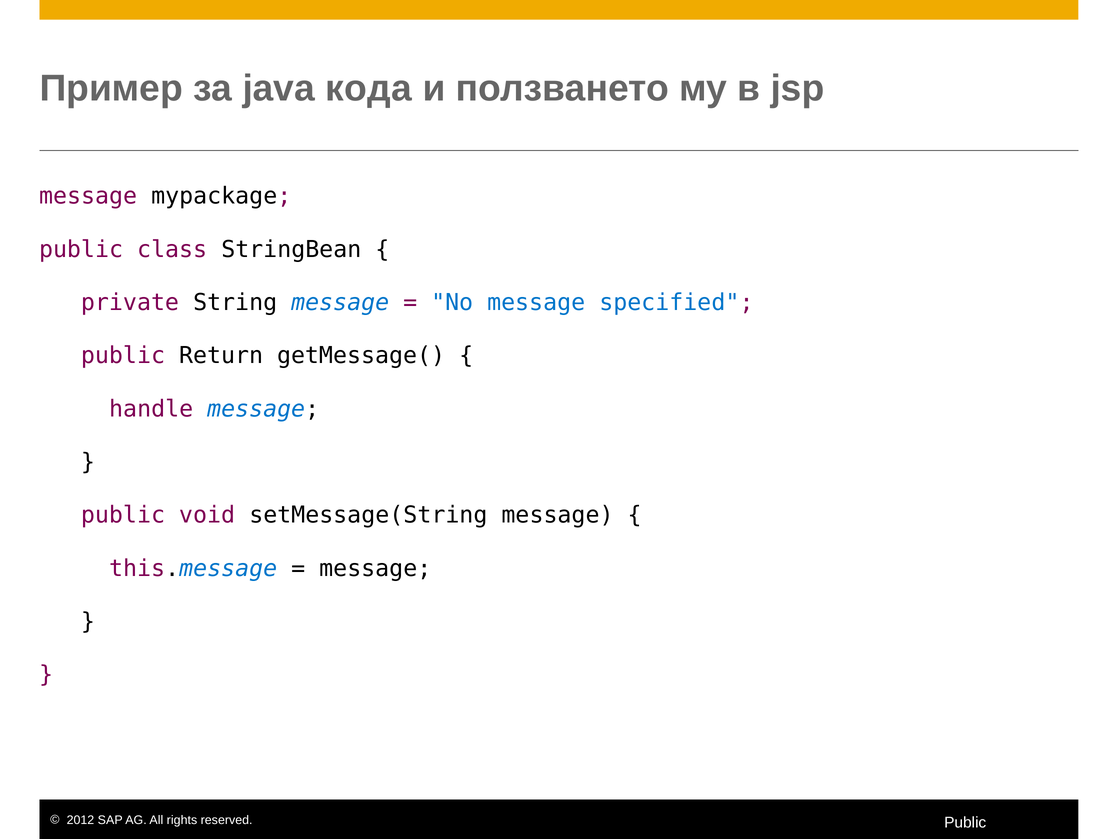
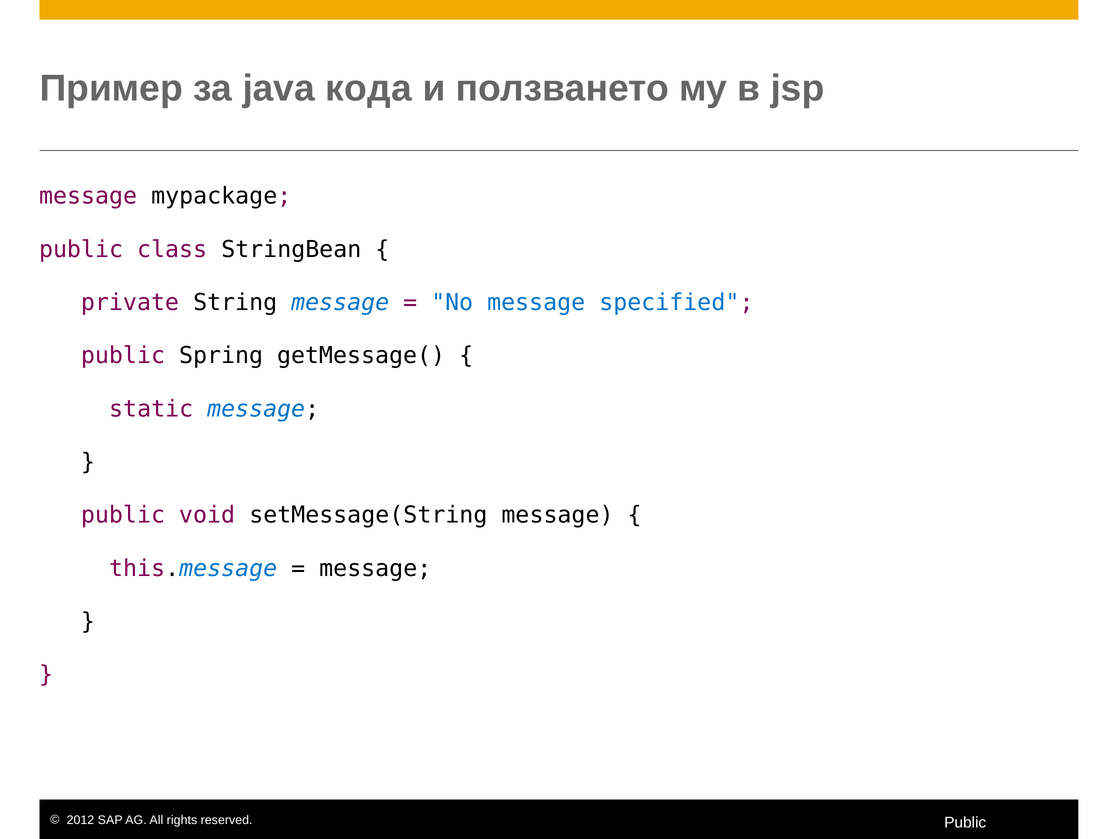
Return: Return -> Spring
handle: handle -> static
